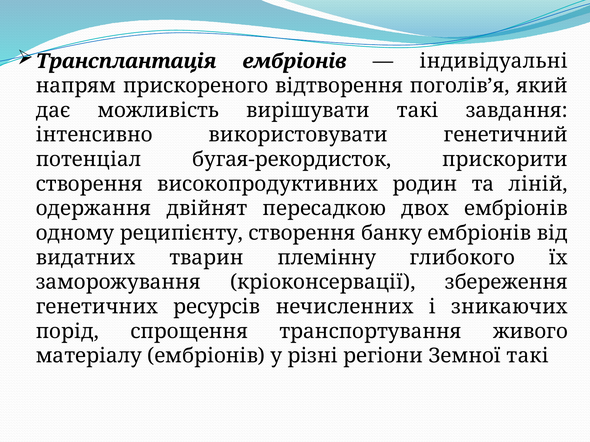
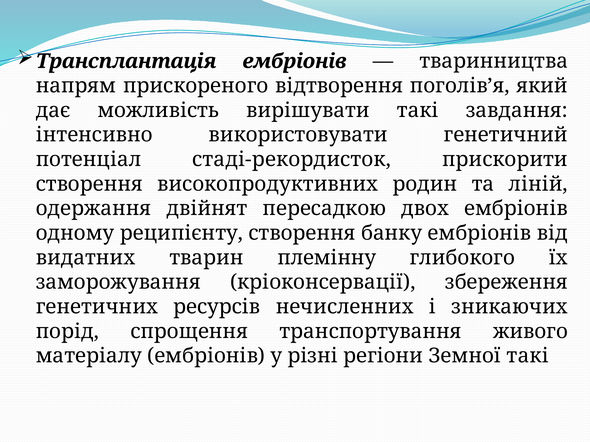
індивідуальні: індивідуальні -> тваринництва
бугая-рекордисток: бугая-рекордисток -> стаді-рекордисток
